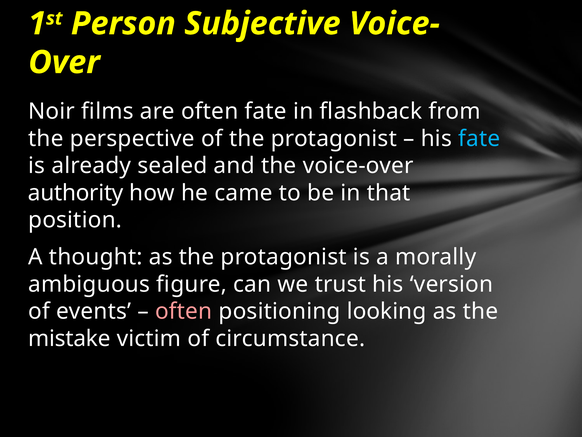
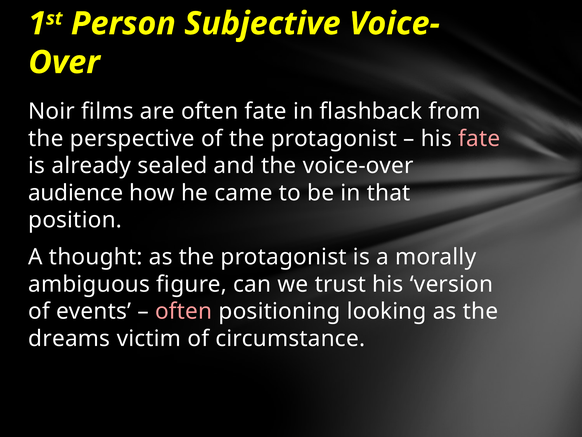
fate at (479, 138) colour: light blue -> pink
authority: authority -> audience
mistake: mistake -> dreams
